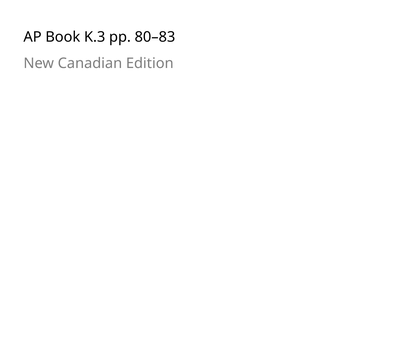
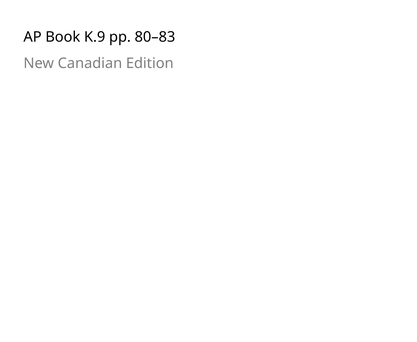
K.3: K.3 -> K.9
